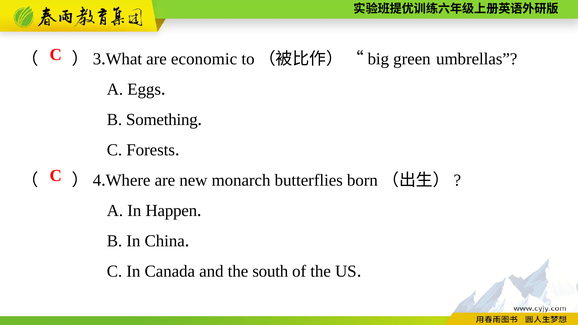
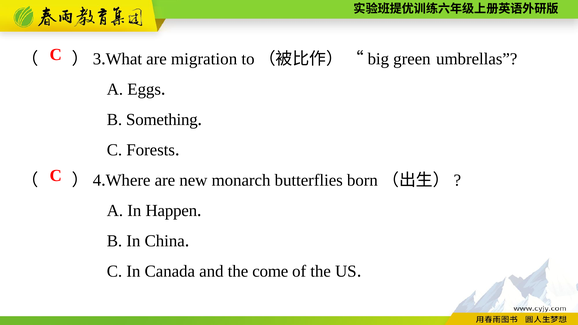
economic: economic -> migration
south: south -> come
